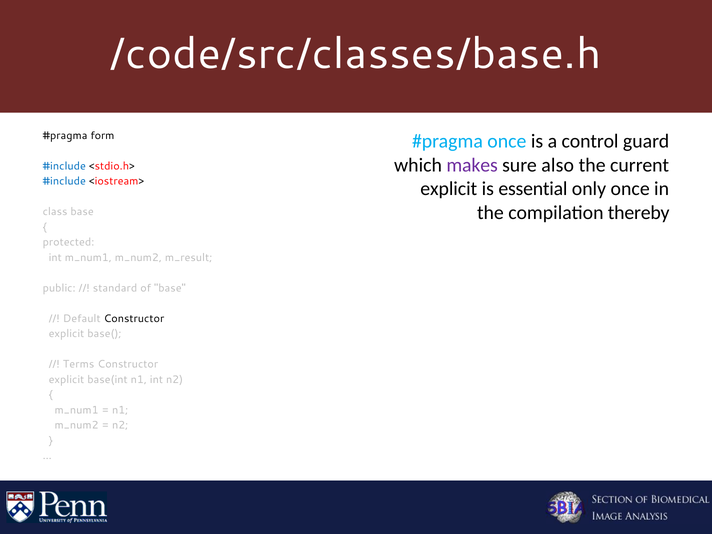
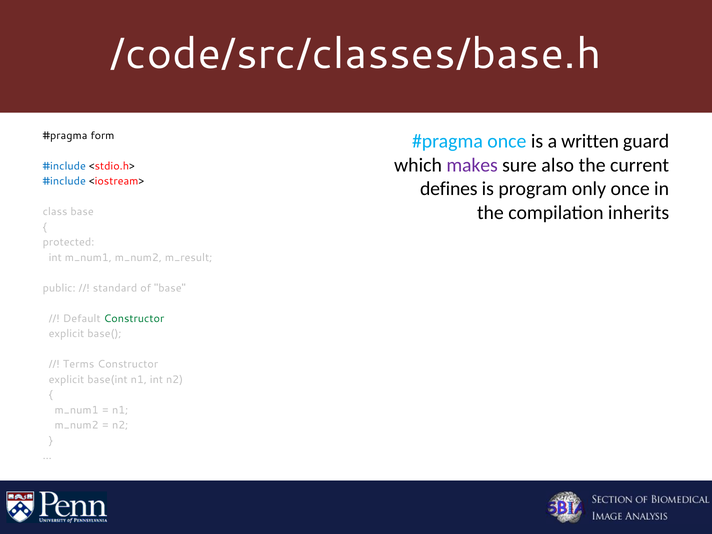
control: control -> written
explicit at (449, 189): explicit -> defines
essential: essential -> program
thereby: thereby -> inherits
Constructor at (134, 318) colour: black -> green
